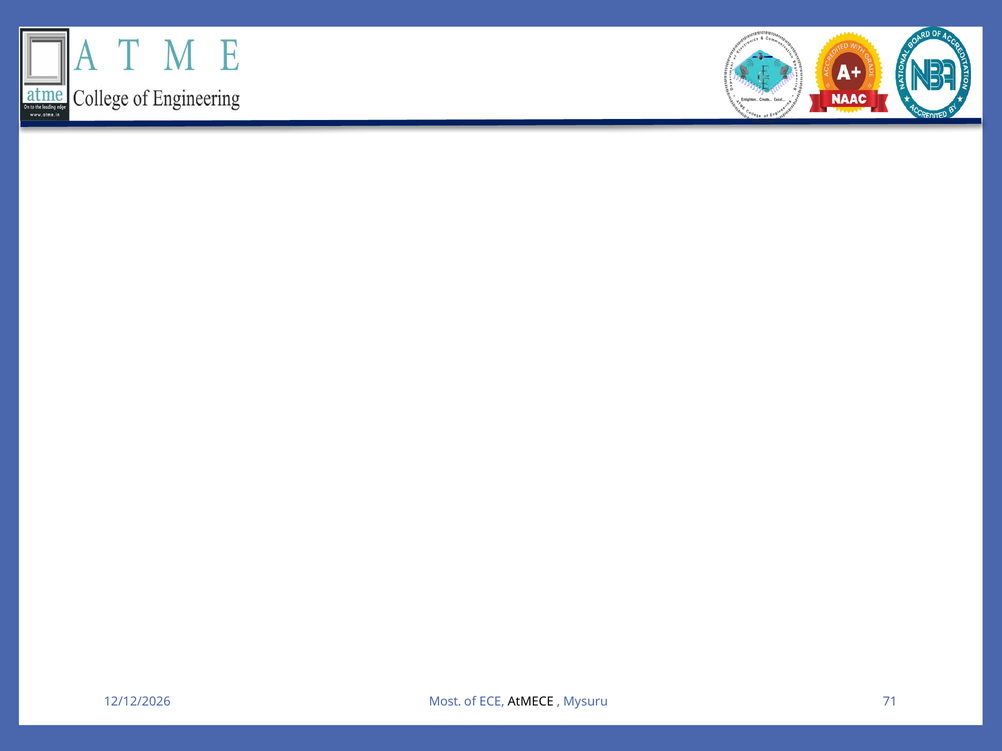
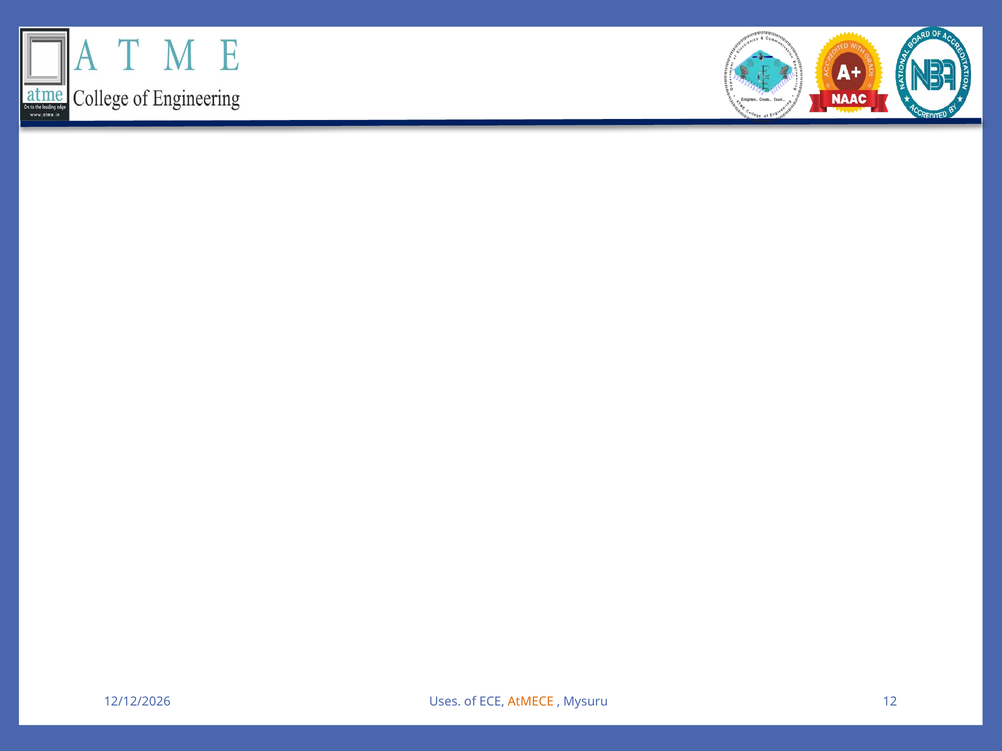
Most: Most -> Uses
AtMECE colour: black -> orange
71: 71 -> 12
